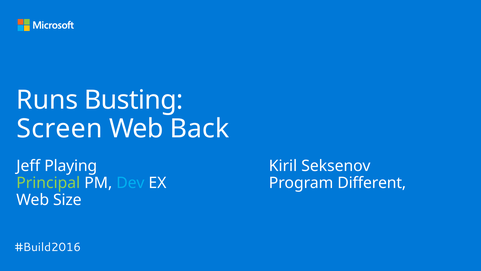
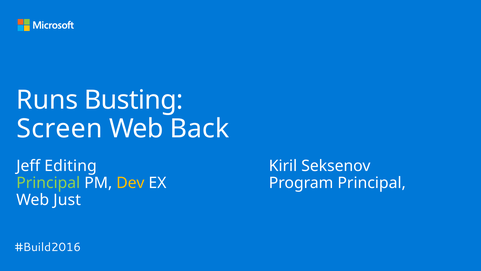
Playing: Playing -> Editing
Dev colour: light blue -> yellow
Program Different: Different -> Principal
Size: Size -> Just
